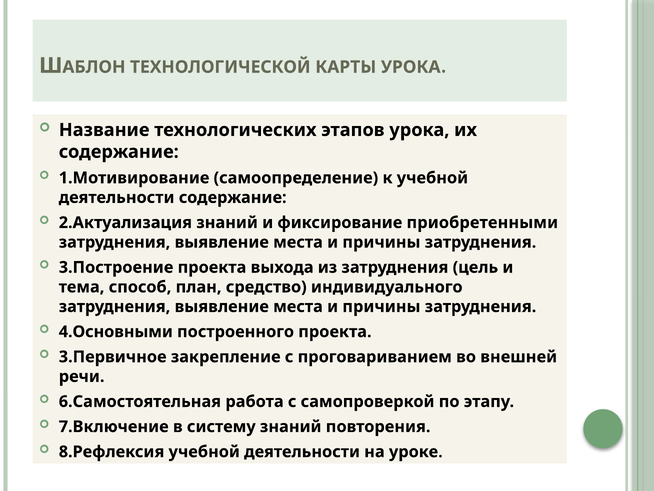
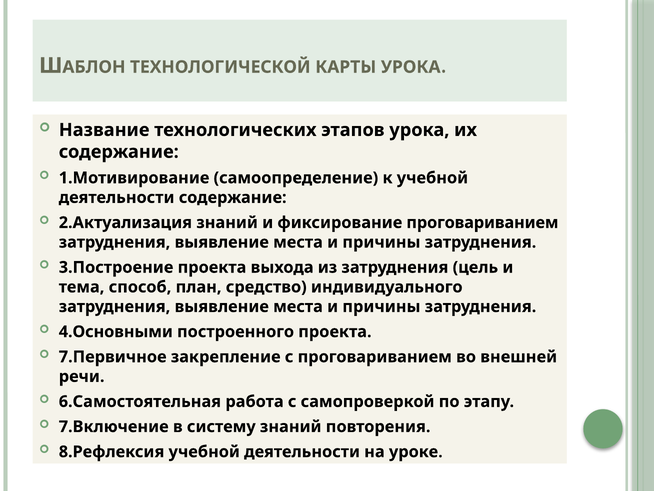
фиксирование приобретенными: приобретенными -> проговариванием
3.Первичное: 3.Первичное -> 7.Первичное
